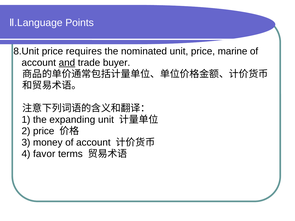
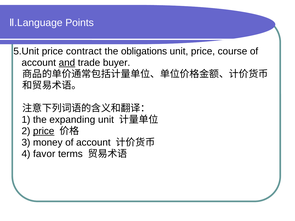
8.Unit: 8.Unit -> 5.Unit
requires: requires -> contract
nominated: nominated -> obligations
marine: marine -> course
price at (44, 131) underline: none -> present
